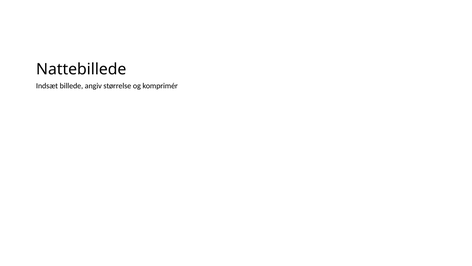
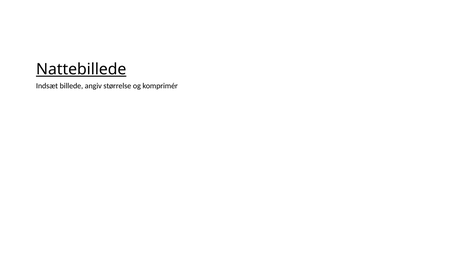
Nattebillede underline: none -> present
